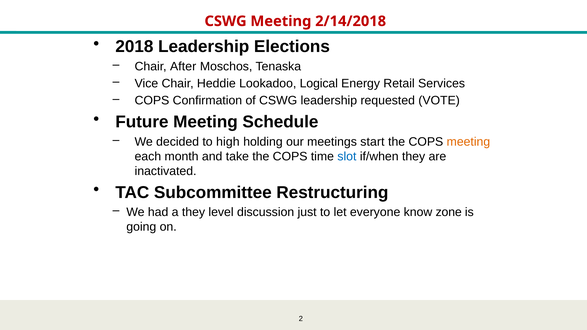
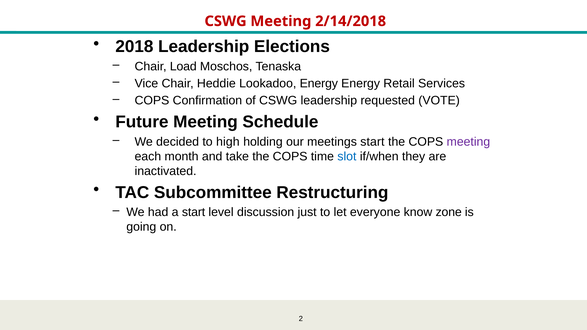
After: After -> Load
Lookadoo Logical: Logical -> Energy
meeting at (468, 142) colour: orange -> purple
a they: they -> start
